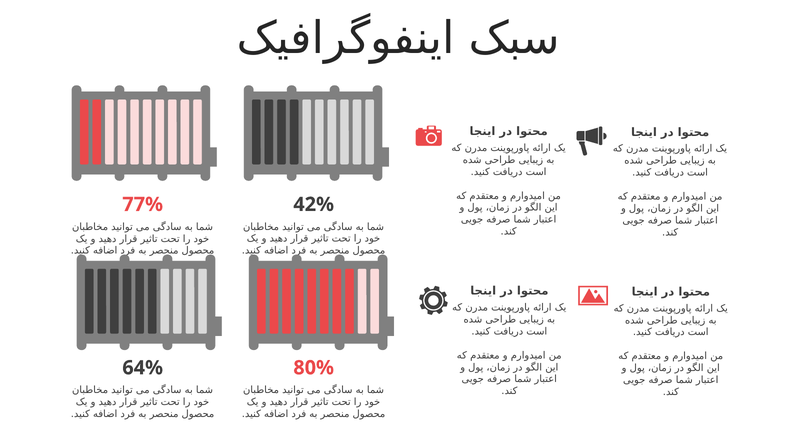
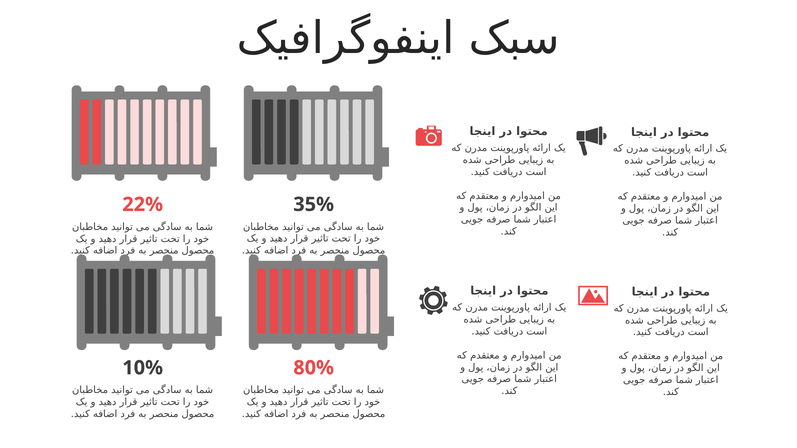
77%: 77% -> 22%
42%: 42% -> 35%
64%: 64% -> 10%
